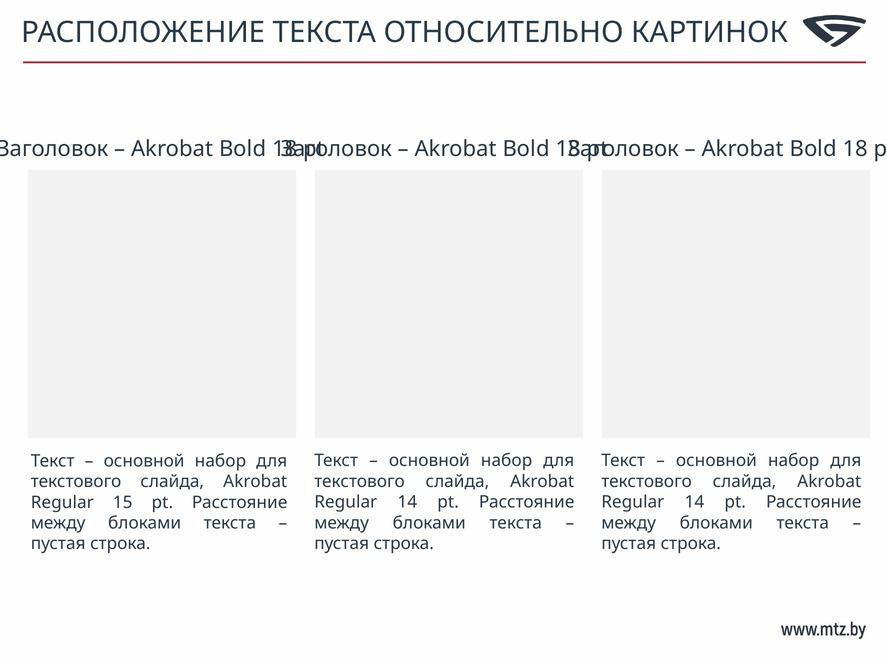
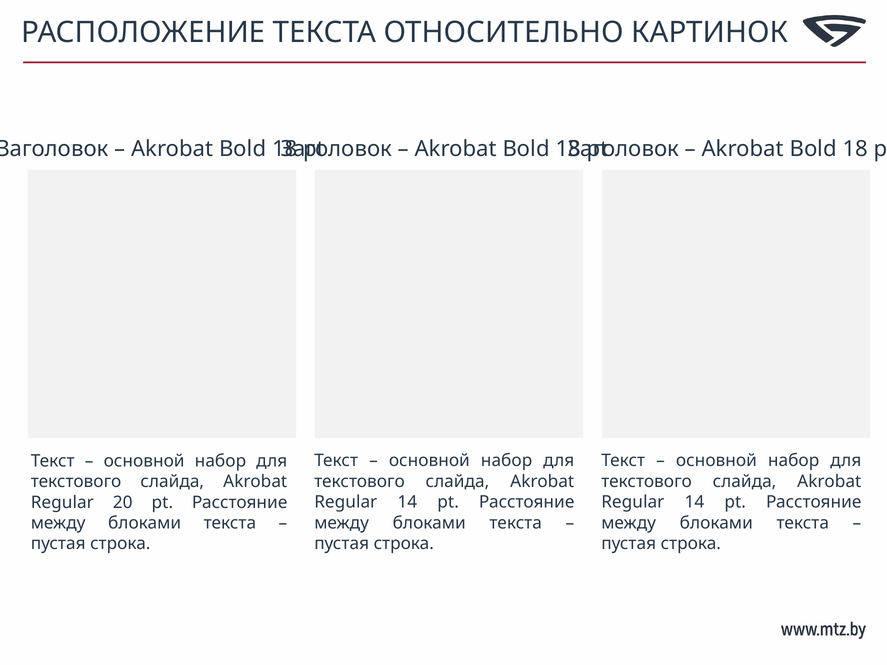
15: 15 -> 20
